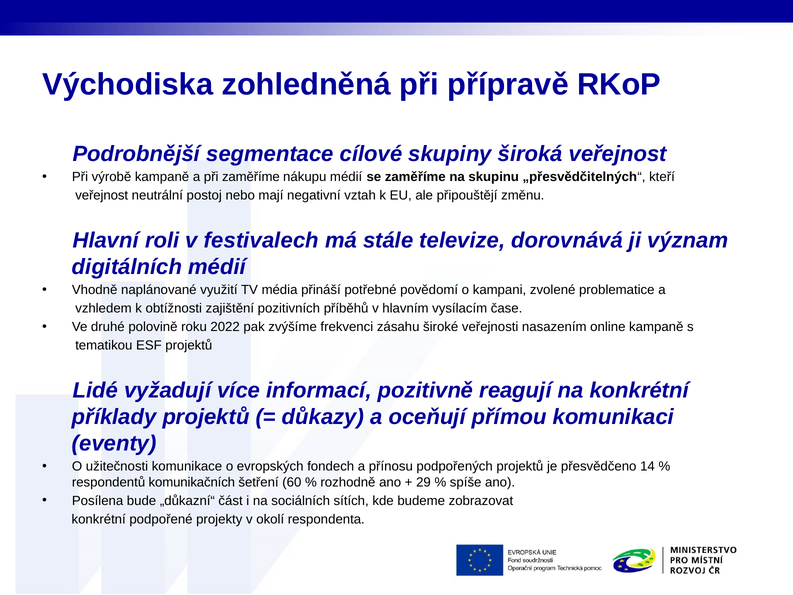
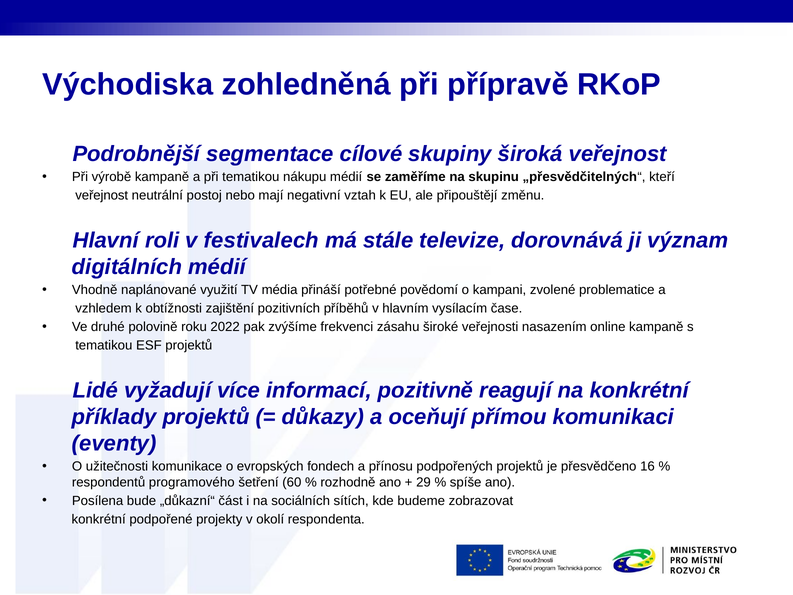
při zaměříme: zaměříme -> tematikou
14: 14 -> 16
komunikačních: komunikačních -> programového
